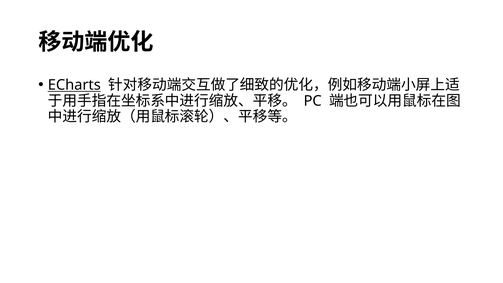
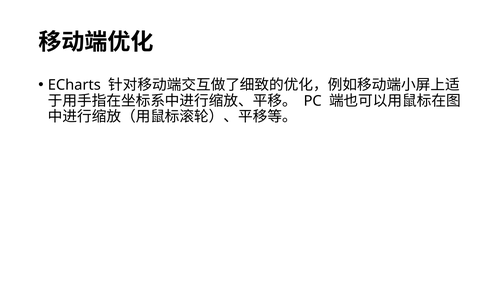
ECharts underline: present -> none
